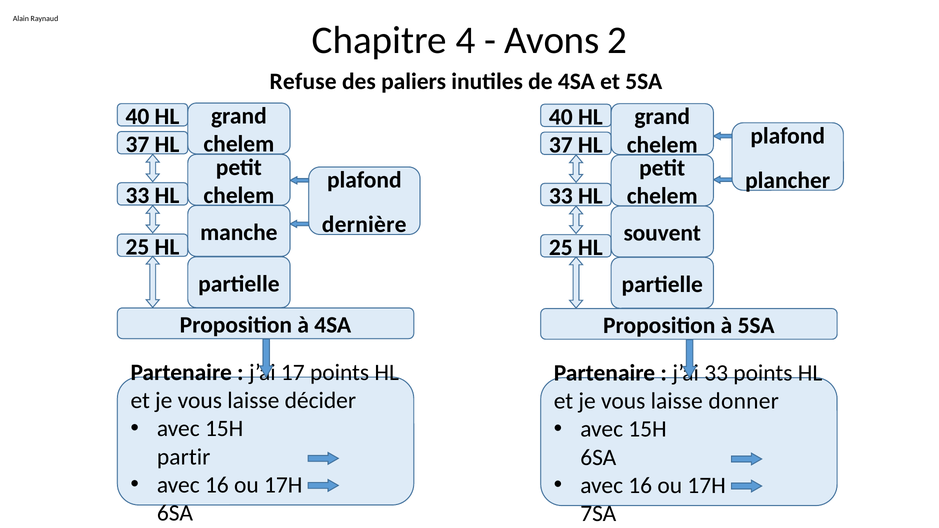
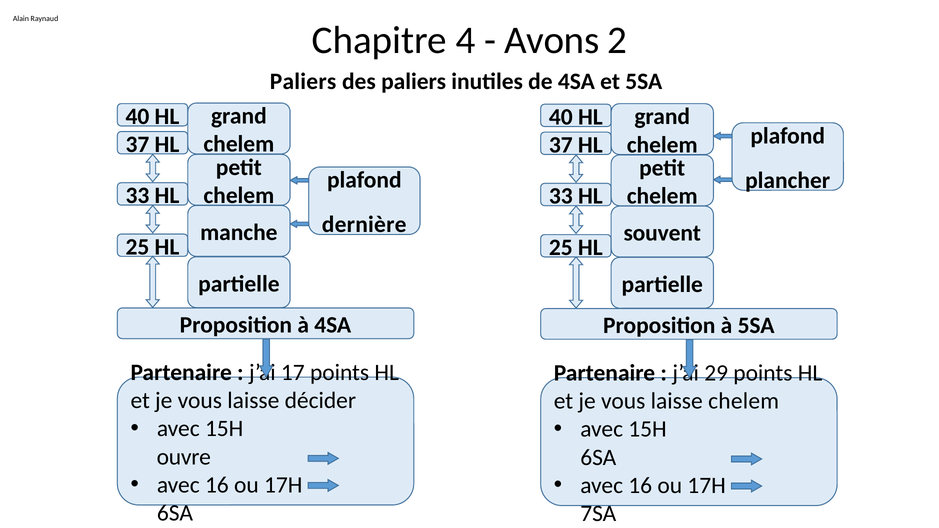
Refuse at (303, 81): Refuse -> Paliers
33 at (716, 373): 33 -> 29
laisse donner: donner -> chelem
partir: partir -> ouvre
